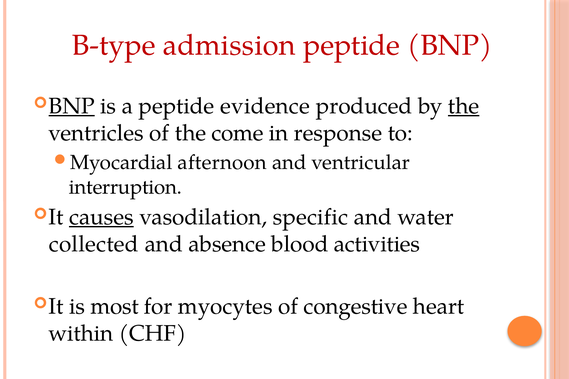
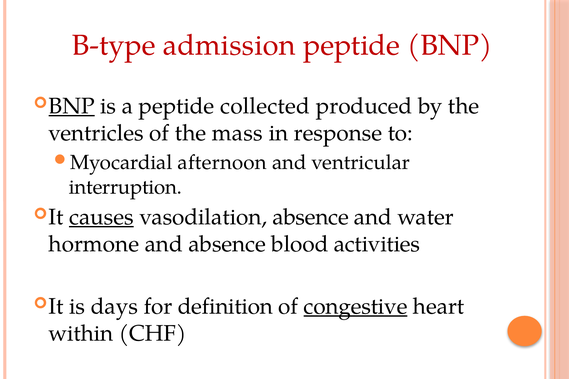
evidence: evidence -> collected
the at (464, 106) underline: present -> none
come: come -> mass
vasodilation specific: specific -> absence
collected: collected -> hormone
most: most -> days
myocytes: myocytes -> definition
congestive underline: none -> present
